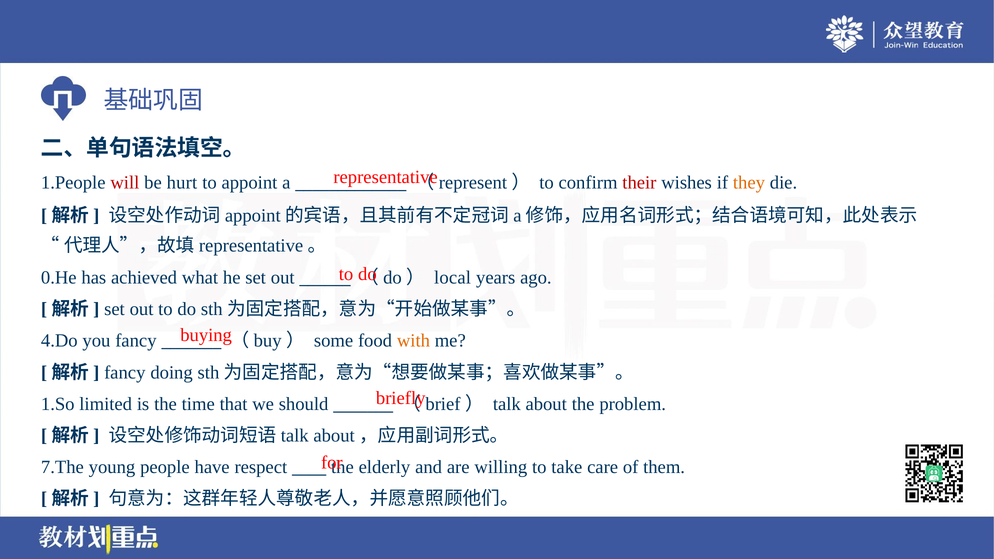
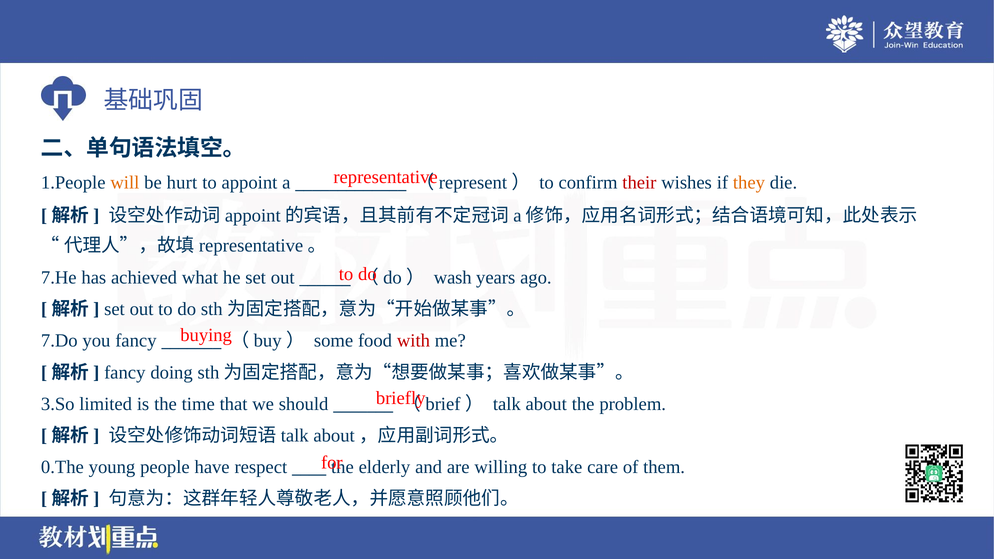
will colour: red -> orange
0.He: 0.He -> 7.He
local: local -> wash
4.Do: 4.Do -> 7.Do
with colour: orange -> red
1.So: 1.So -> 3.So
7.The: 7.The -> 0.The
